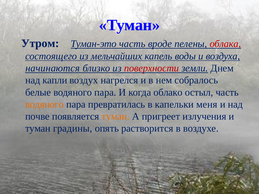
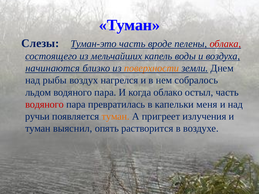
Утром: Утром -> Слезы
поверхности colour: red -> orange
капли: капли -> рыбы
белые: белые -> льдом
водяного at (45, 104) colour: orange -> red
почве: почве -> ручьи
градины: градины -> выяснил
